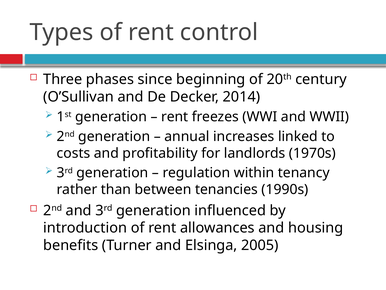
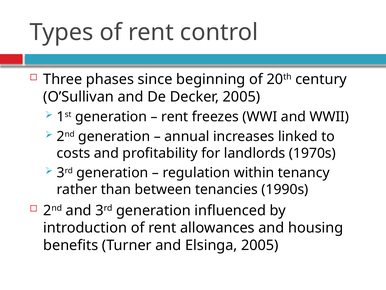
Decker 2014: 2014 -> 2005
